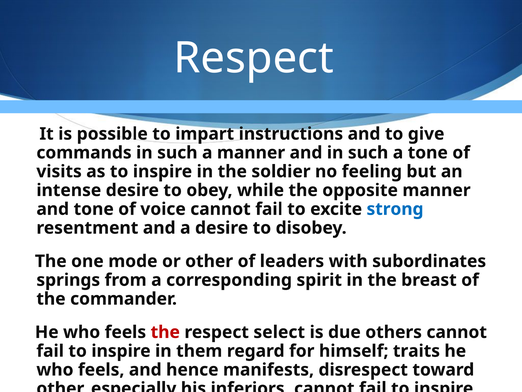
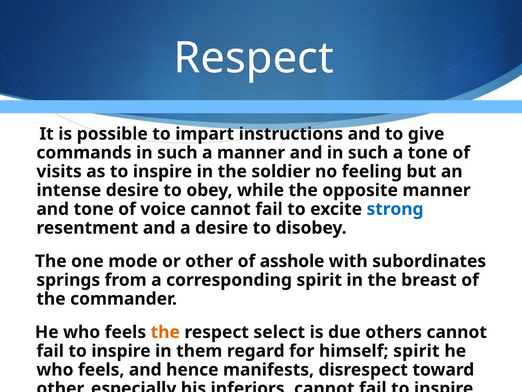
leaders: leaders -> asshole
the at (165, 332) colour: red -> orange
himself traits: traits -> spirit
